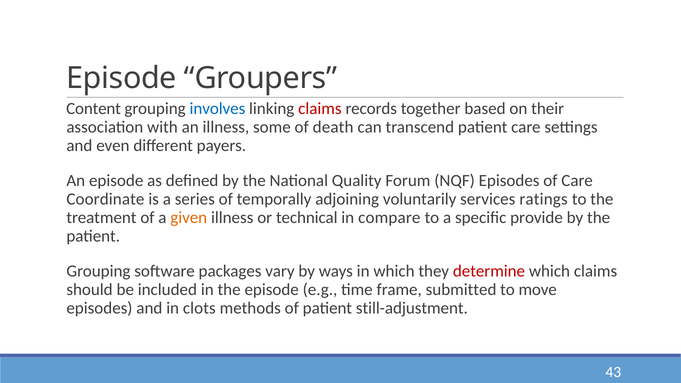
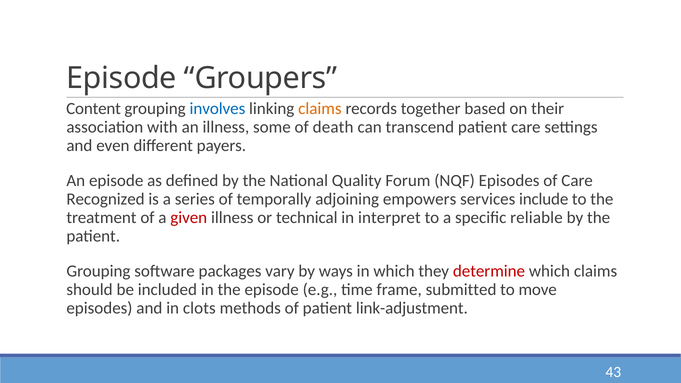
claims at (320, 109) colour: red -> orange
Coordinate: Coordinate -> Recognized
voluntarily: voluntarily -> empowers
ratings: ratings -> include
given colour: orange -> red
compare: compare -> interpret
provide: provide -> reliable
still-adjustment: still-adjustment -> link-adjustment
